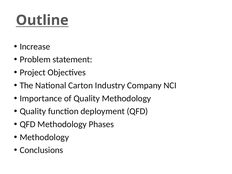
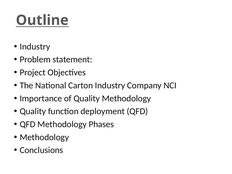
Increase at (35, 47): Increase -> Industry
